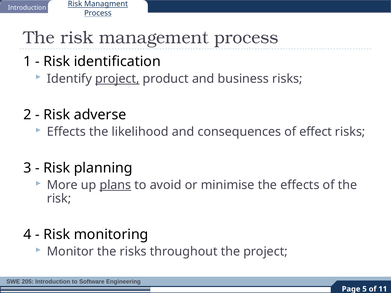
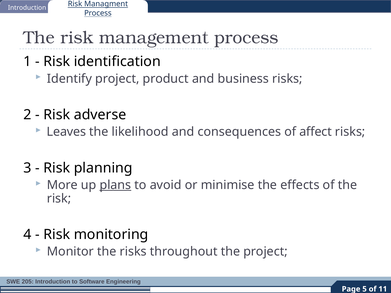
project at (117, 79) underline: present -> none
Effects at (66, 132): Effects -> Leaves
effect: effect -> affect
